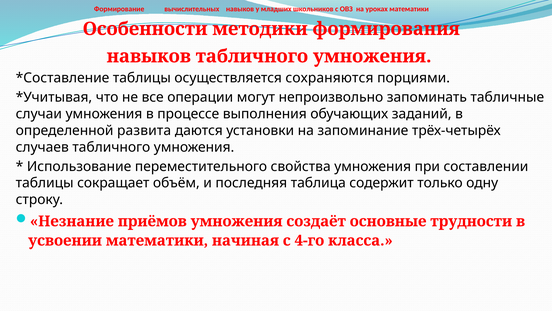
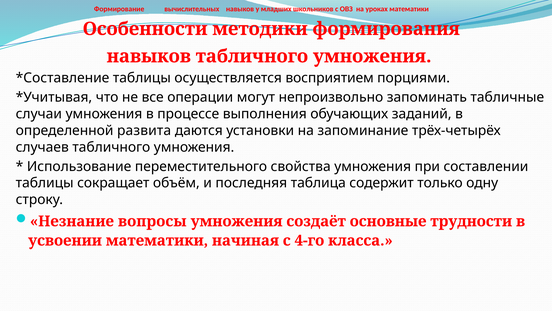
сохраняются: сохраняются -> восприятием
приёмов: приёмов -> вопросы
